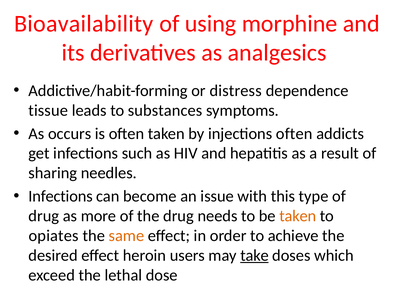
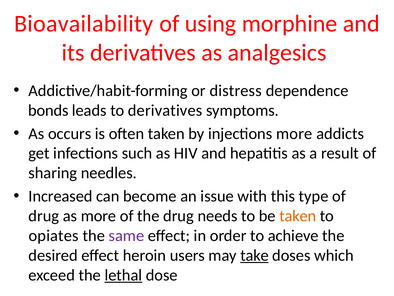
tissue: tissue -> bonds
to substances: substances -> derivatives
injections often: often -> more
Infections at (61, 196): Infections -> Increased
same colour: orange -> purple
lethal underline: none -> present
